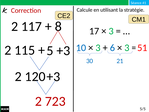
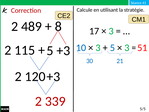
117: 117 -> 489
6 at (112, 48): 6 -> 5
723: 723 -> 339
